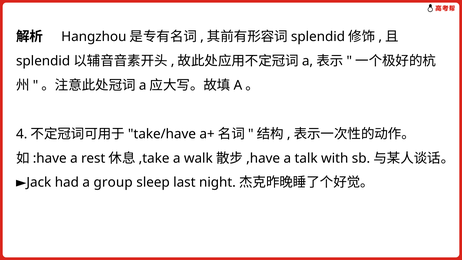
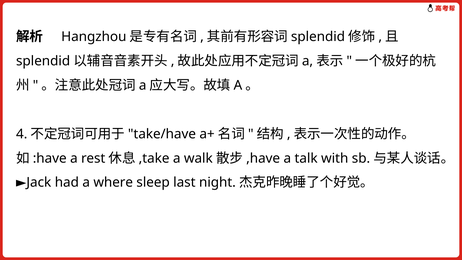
group: group -> where
